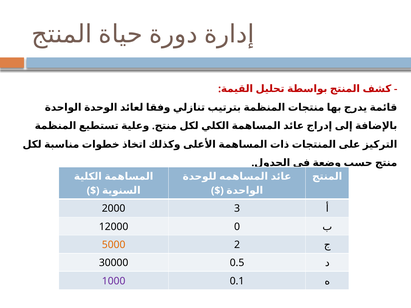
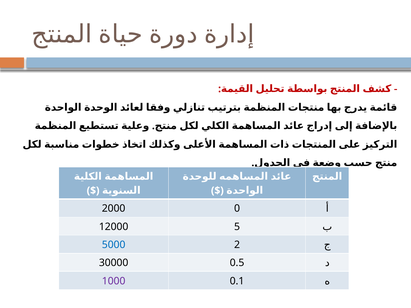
3: 3 -> 0
0: 0 -> 5
5000 colour: orange -> blue
